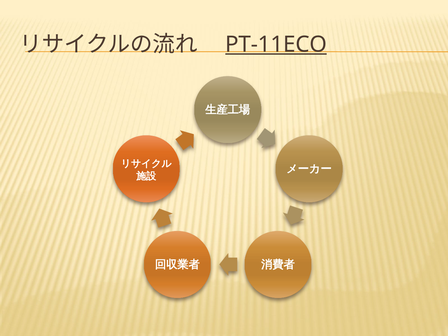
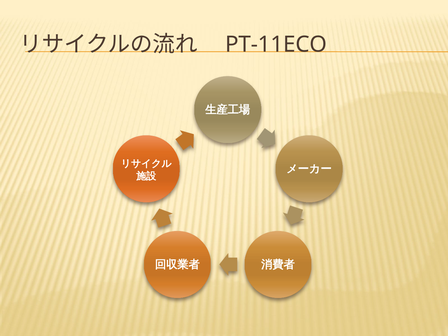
PT-11ECO underline: present -> none
